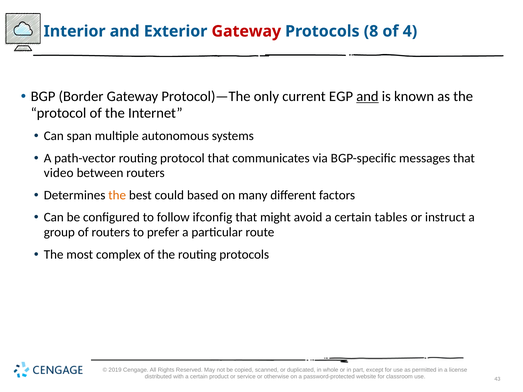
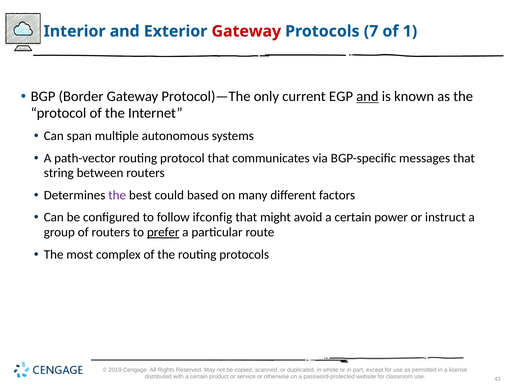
8: 8 -> 7
4: 4 -> 1
video: video -> string
the at (117, 195) colour: orange -> purple
tables: tables -> power
prefer underline: none -> present
